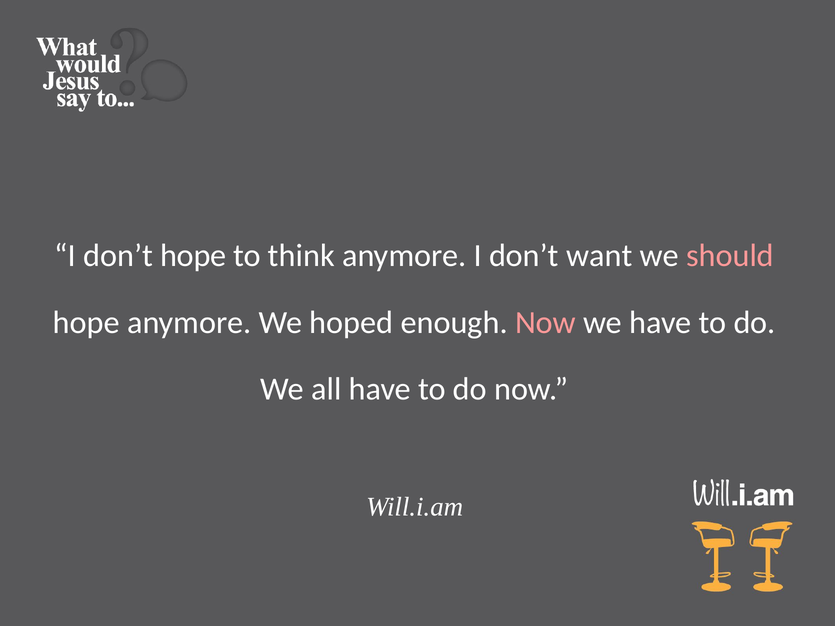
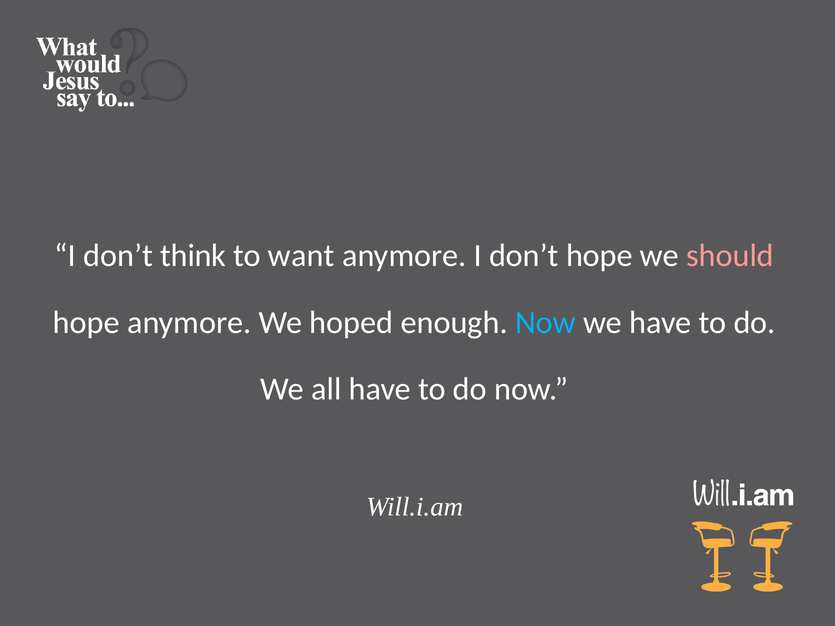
don’t hope: hope -> think
think: think -> want
don’t want: want -> hope
Now at (546, 323) colour: pink -> light blue
